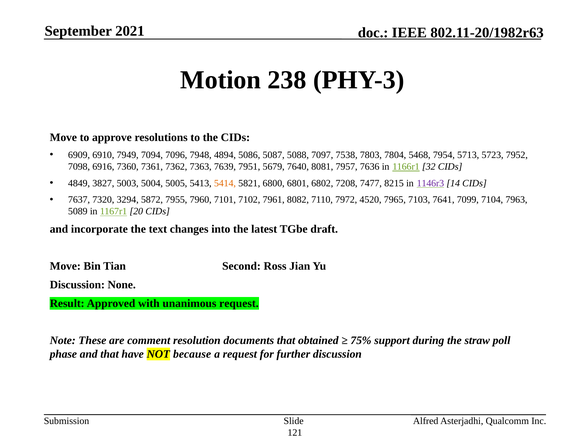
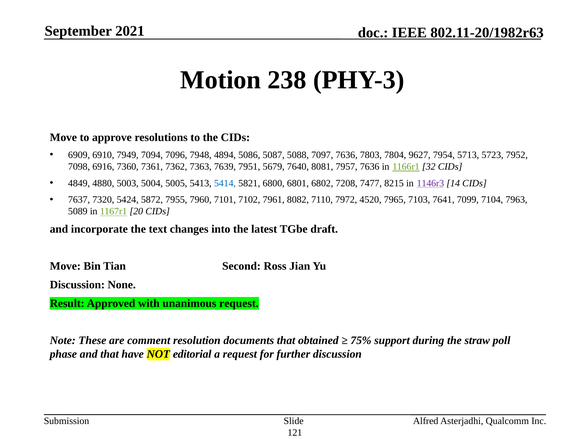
7097 7538: 7538 -> 7636
5468: 5468 -> 9627
3827: 3827 -> 4880
5414 colour: orange -> blue
3294: 3294 -> 5424
because: because -> editorial
